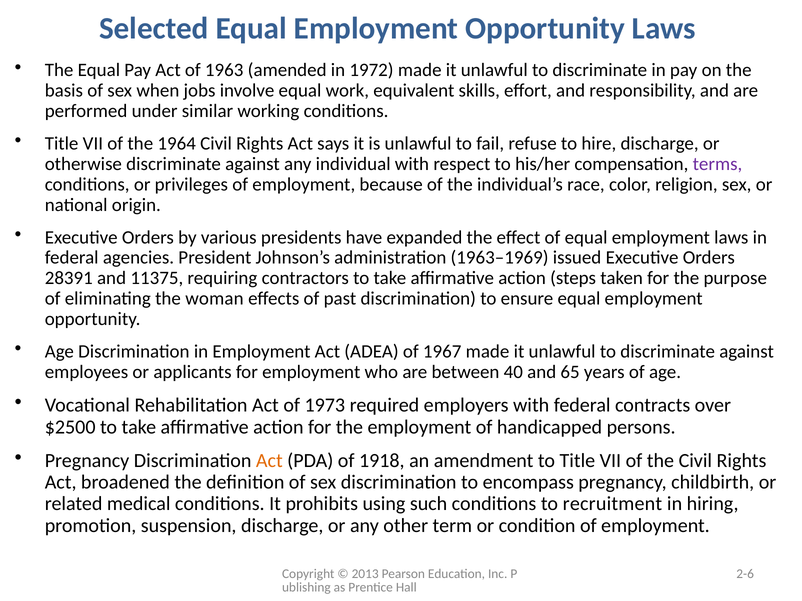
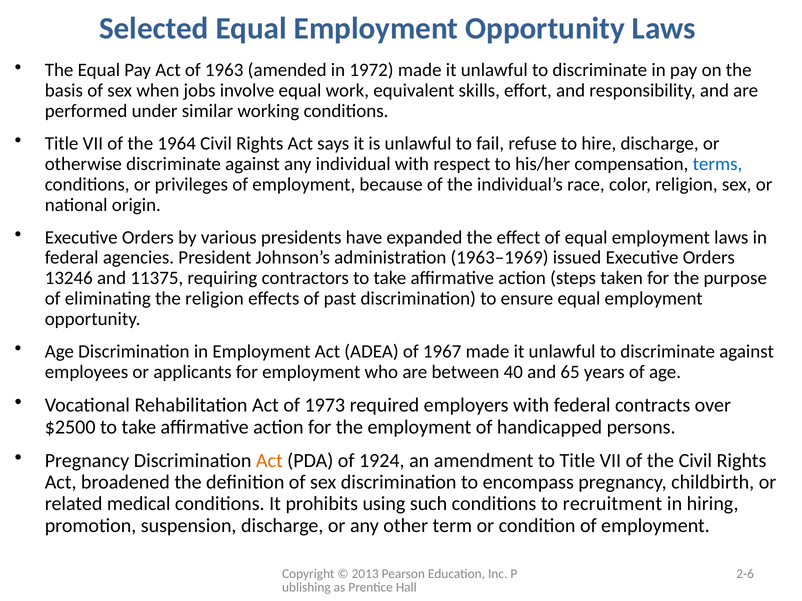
terms colour: purple -> blue
28391: 28391 -> 13246
the woman: woman -> religion
1918: 1918 -> 1924
